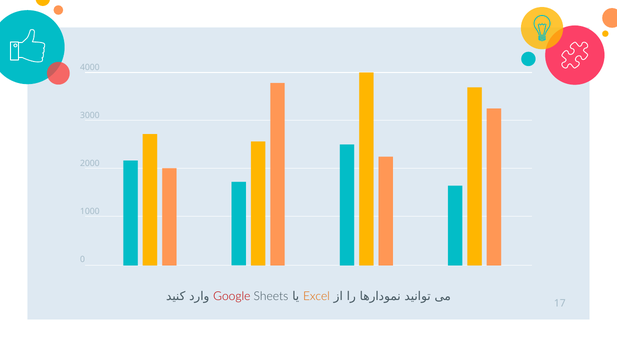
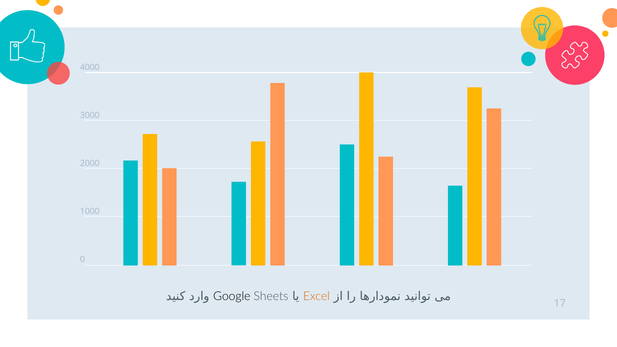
Google colour: red -> black
